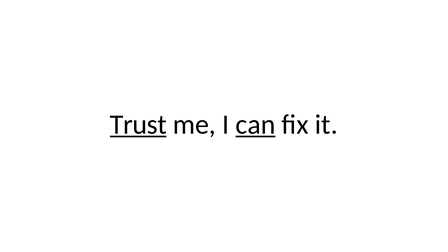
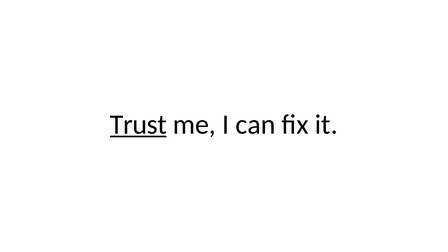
can underline: present -> none
